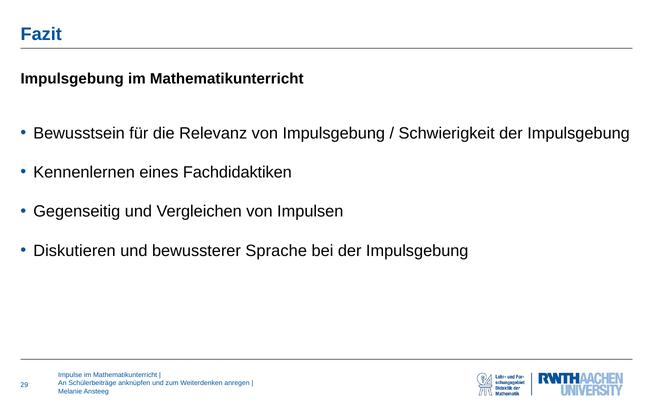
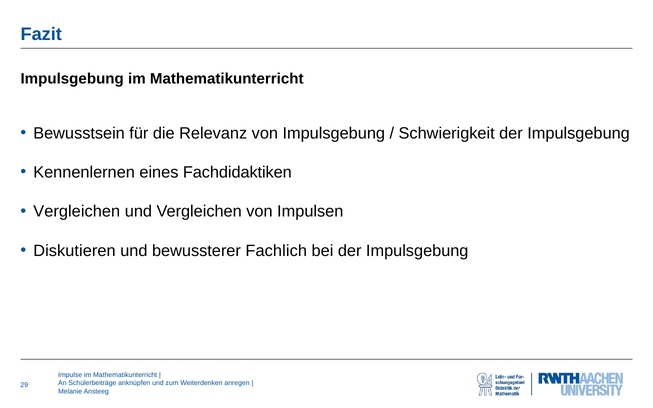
Gegenseitig at (77, 212): Gegenseitig -> Vergleichen
Sprache: Sprache -> Fachlich
